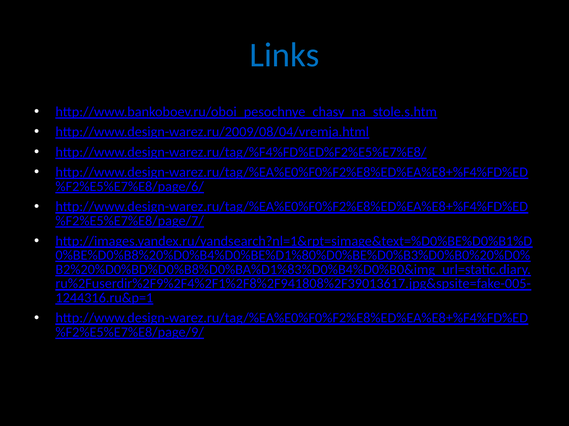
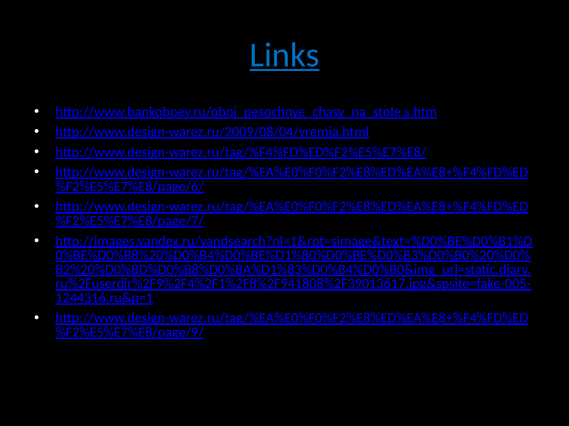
Links underline: none -> present
